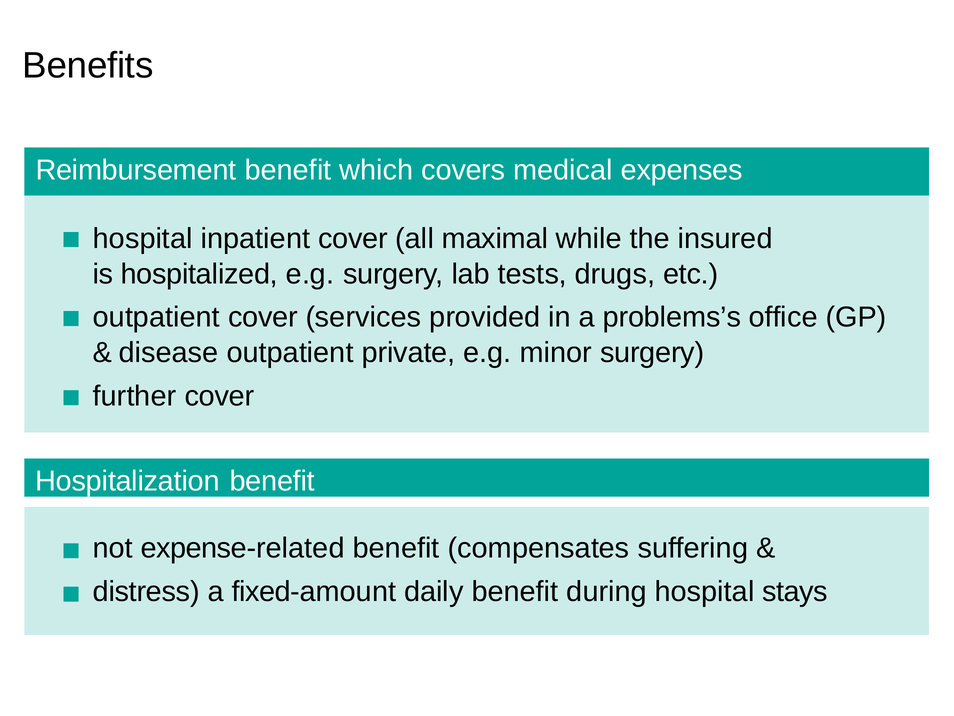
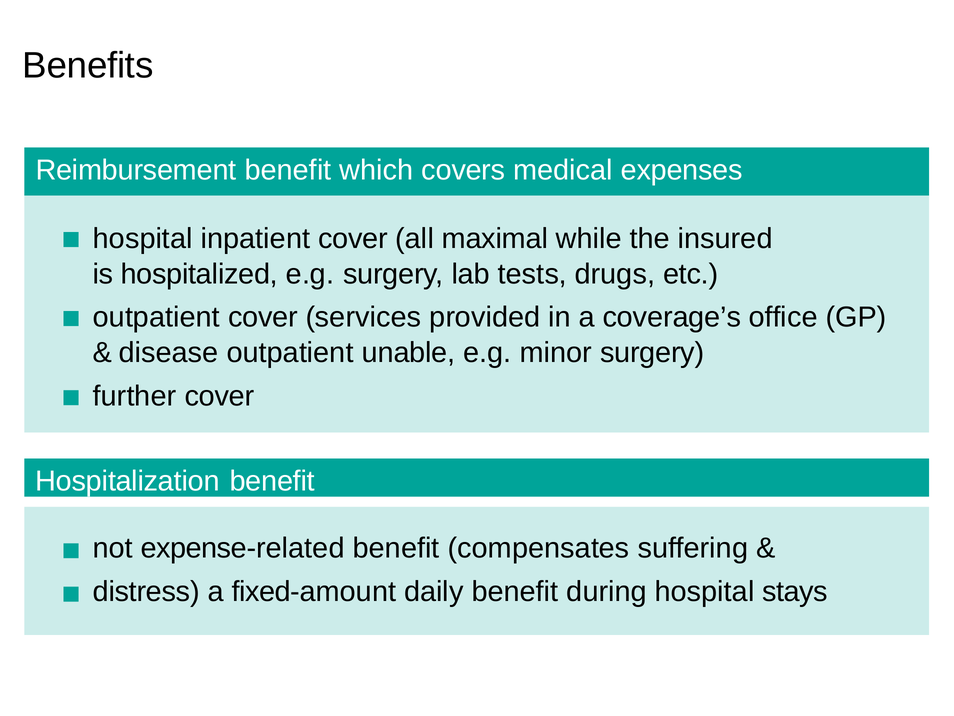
problems’s: problems’s -> coverage’s
private: private -> unable
